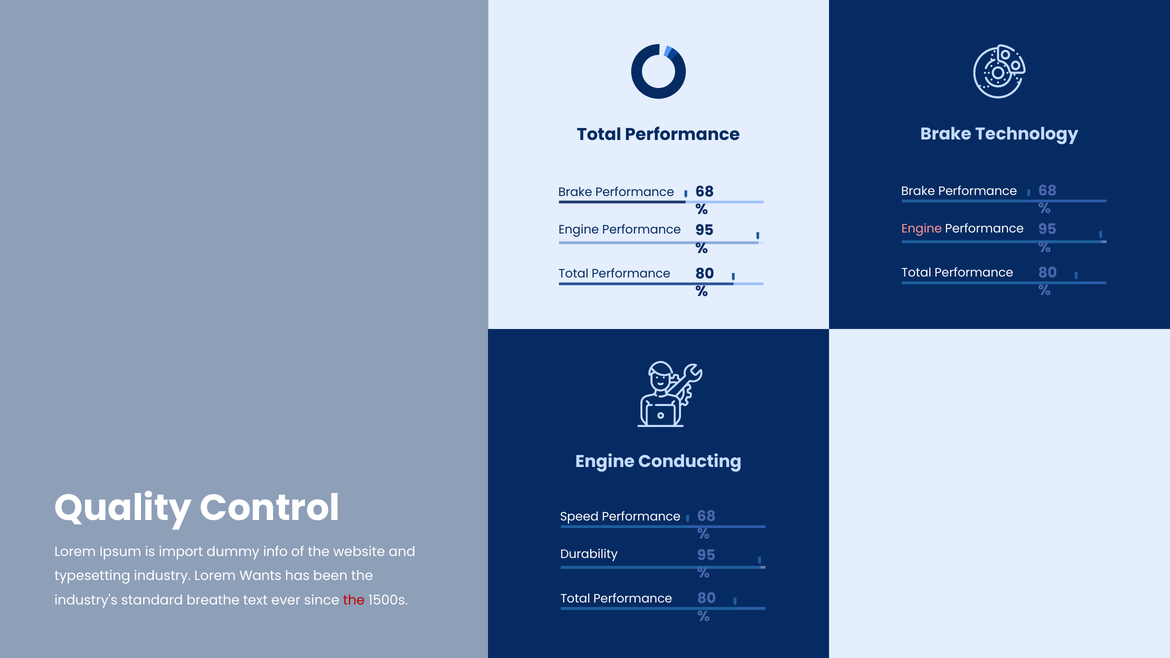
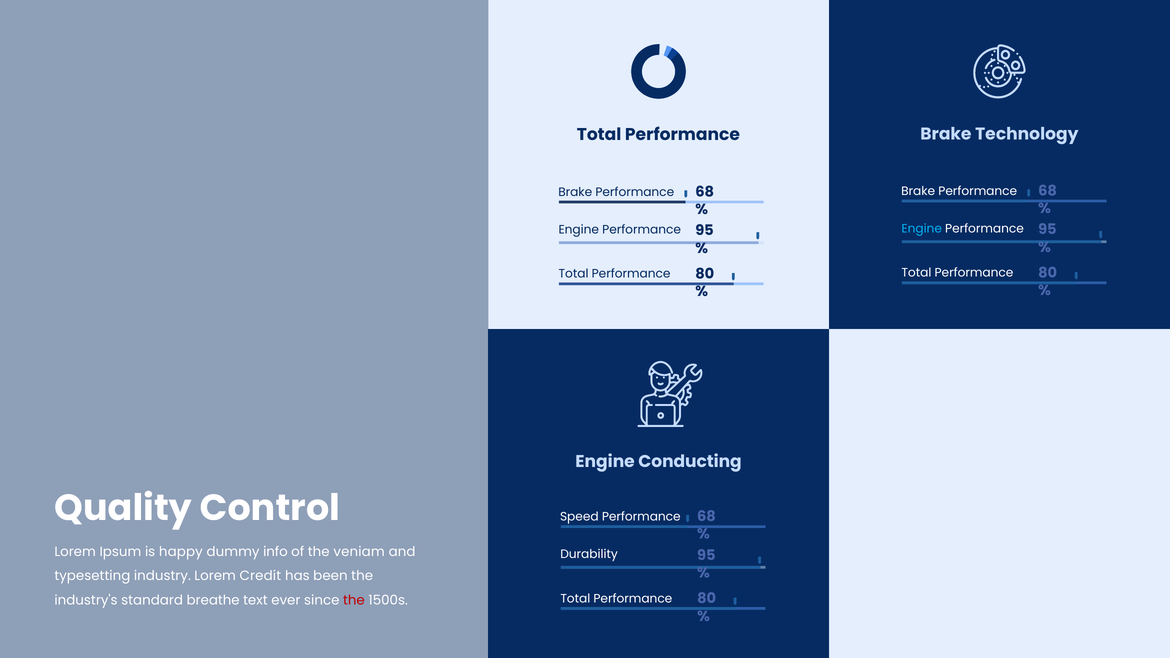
Engine at (922, 229) colour: pink -> light blue
import: import -> happy
website: website -> veniam
Wants: Wants -> Credit
